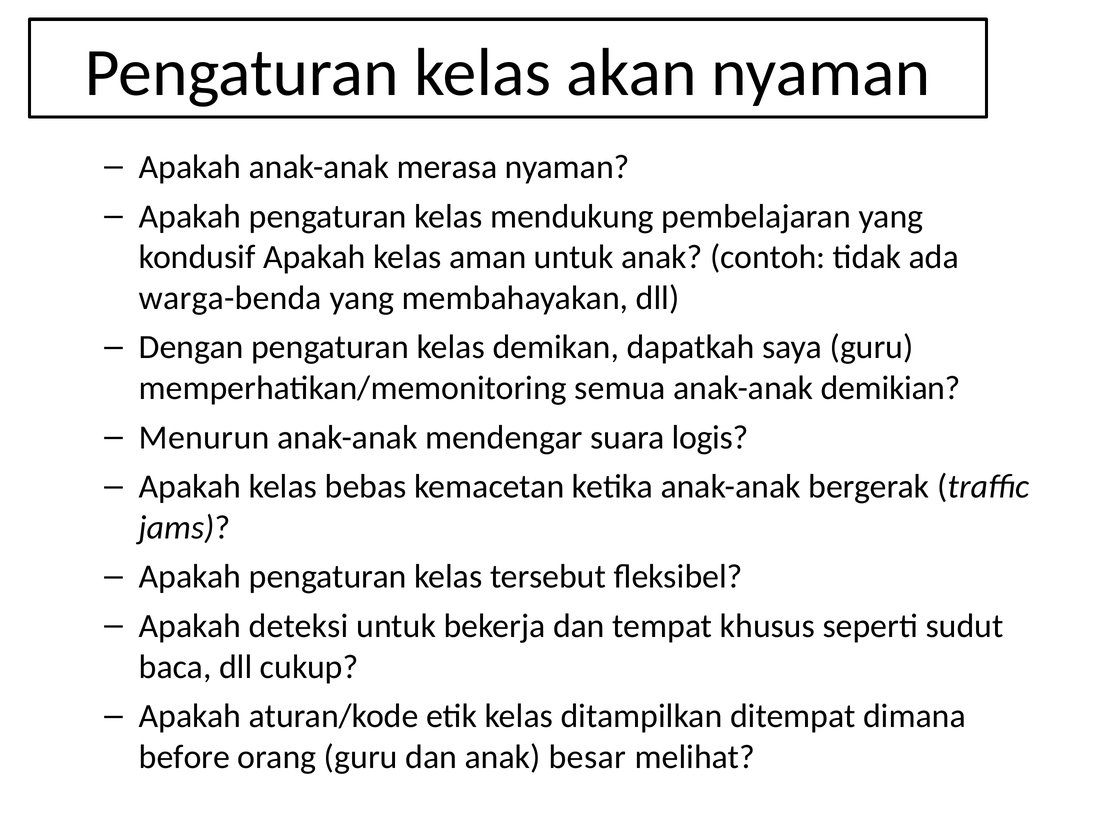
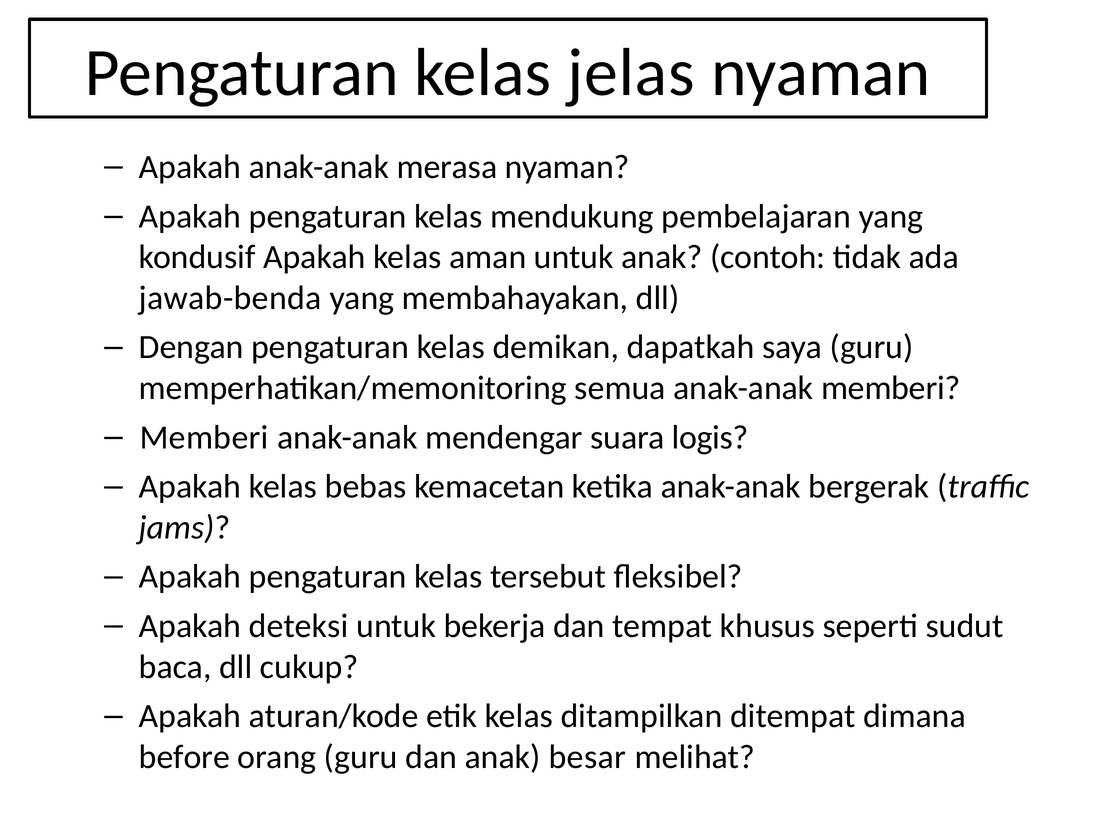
akan: akan -> jelas
warga-benda: warga-benda -> jawab-benda
anak-anak demikian: demikian -> memberi
Menurun at (204, 437): Menurun -> Memberi
